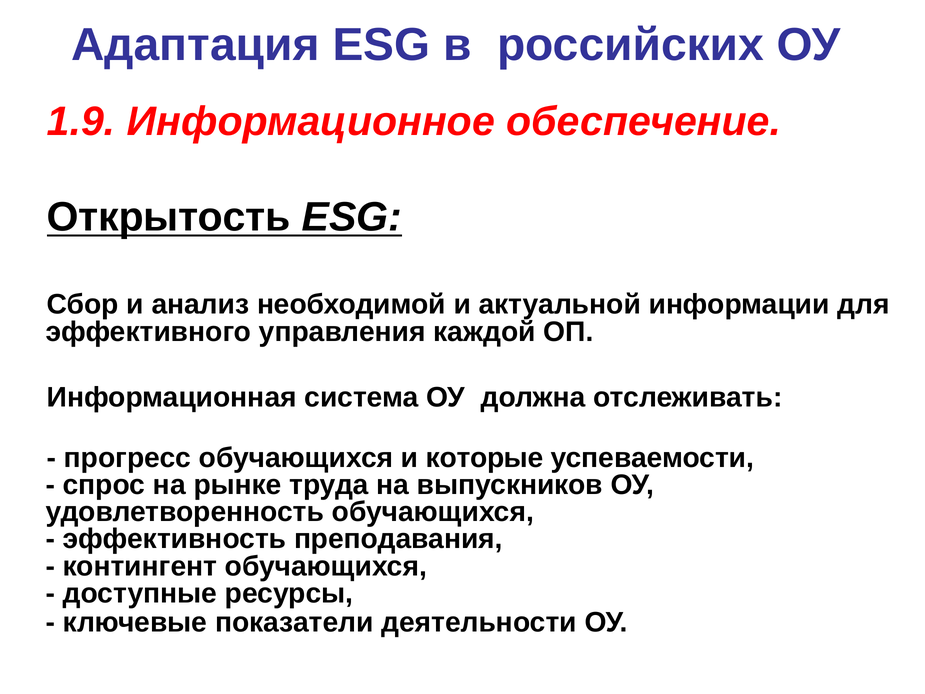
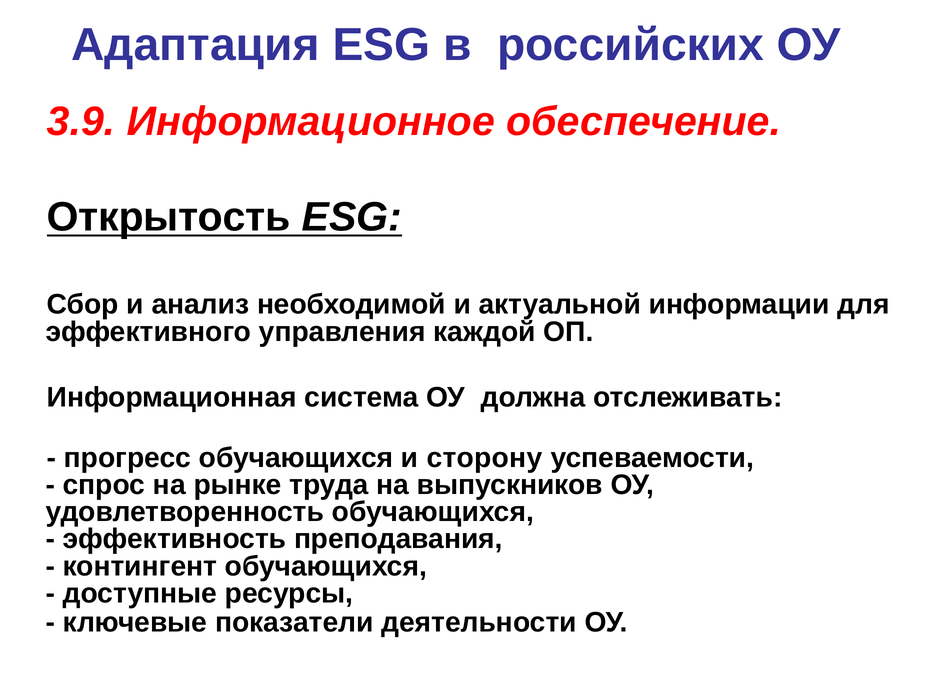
1.9: 1.9 -> 3.9
которые: которые -> сторону
